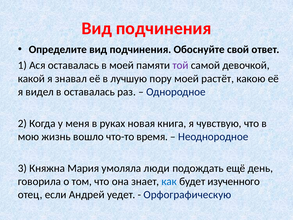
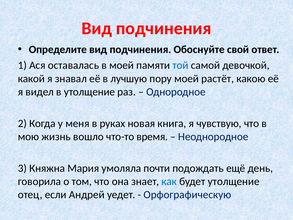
той colour: purple -> blue
в оставалась: оставалась -> утолщение
люди: люди -> почти
будет изученного: изученного -> утолщение
